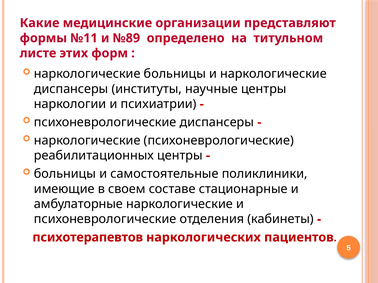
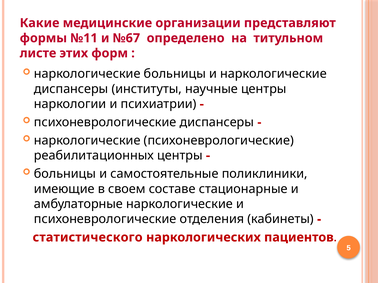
№89: №89 -> №67
психотерапевтов: психотерапевтов -> статистического
